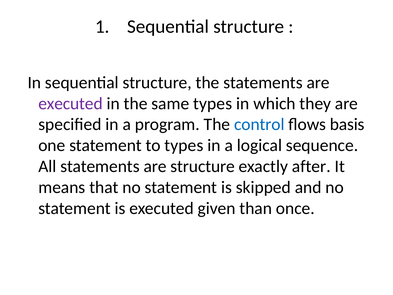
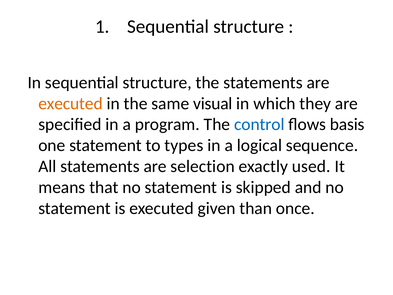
executed at (71, 103) colour: purple -> orange
same types: types -> visual
are structure: structure -> selection
after: after -> used
